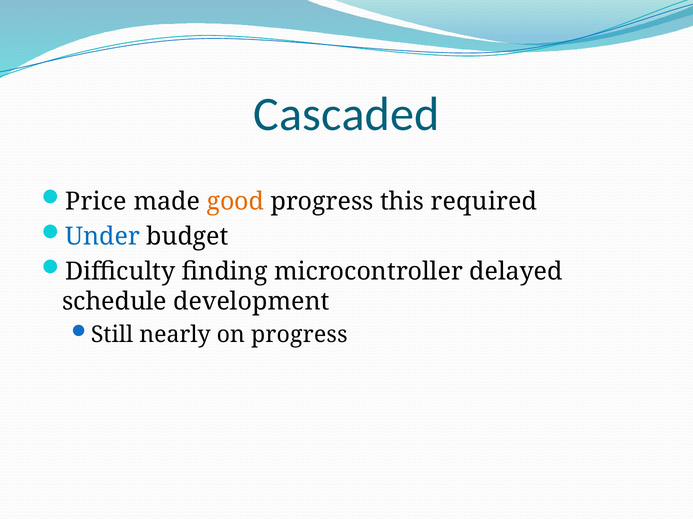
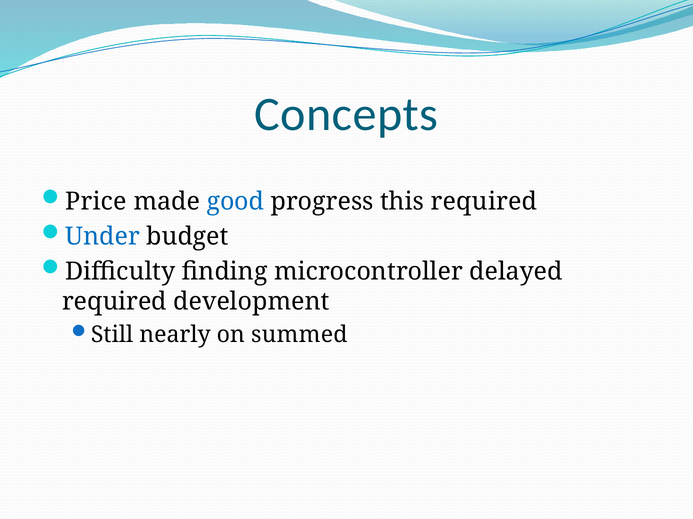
Cascaded: Cascaded -> Concepts
good colour: orange -> blue
schedule at (115, 302): schedule -> required
on progress: progress -> summed
